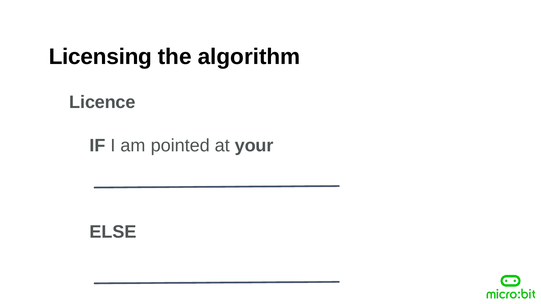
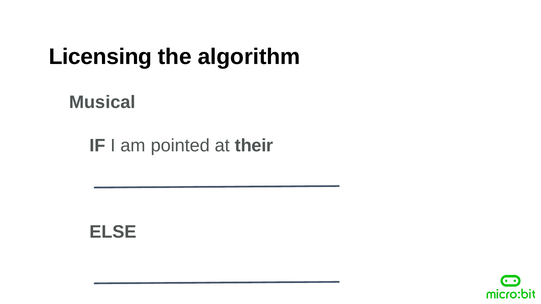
Licence: Licence -> Musical
your: your -> their
